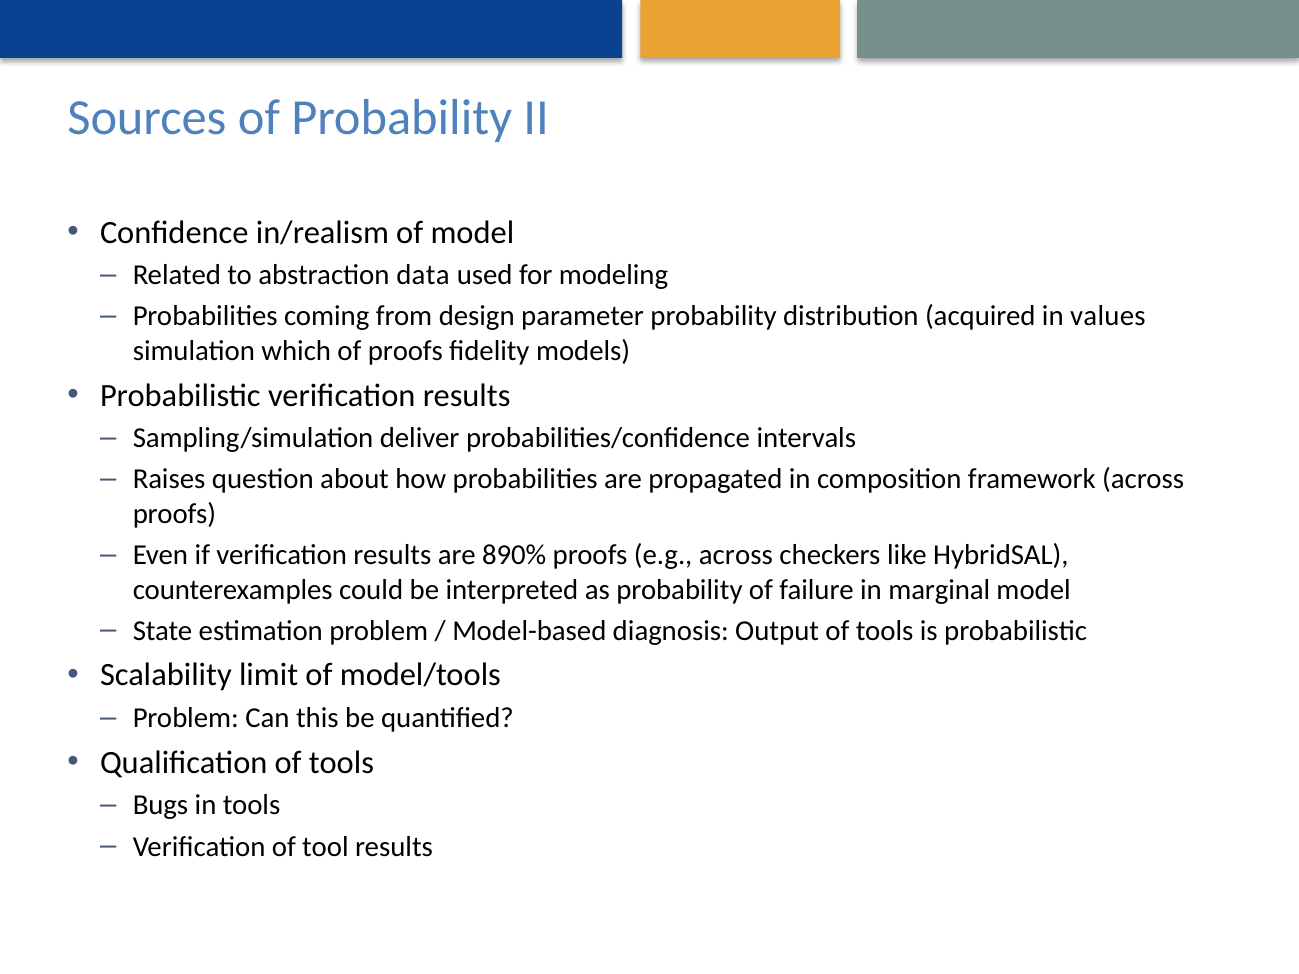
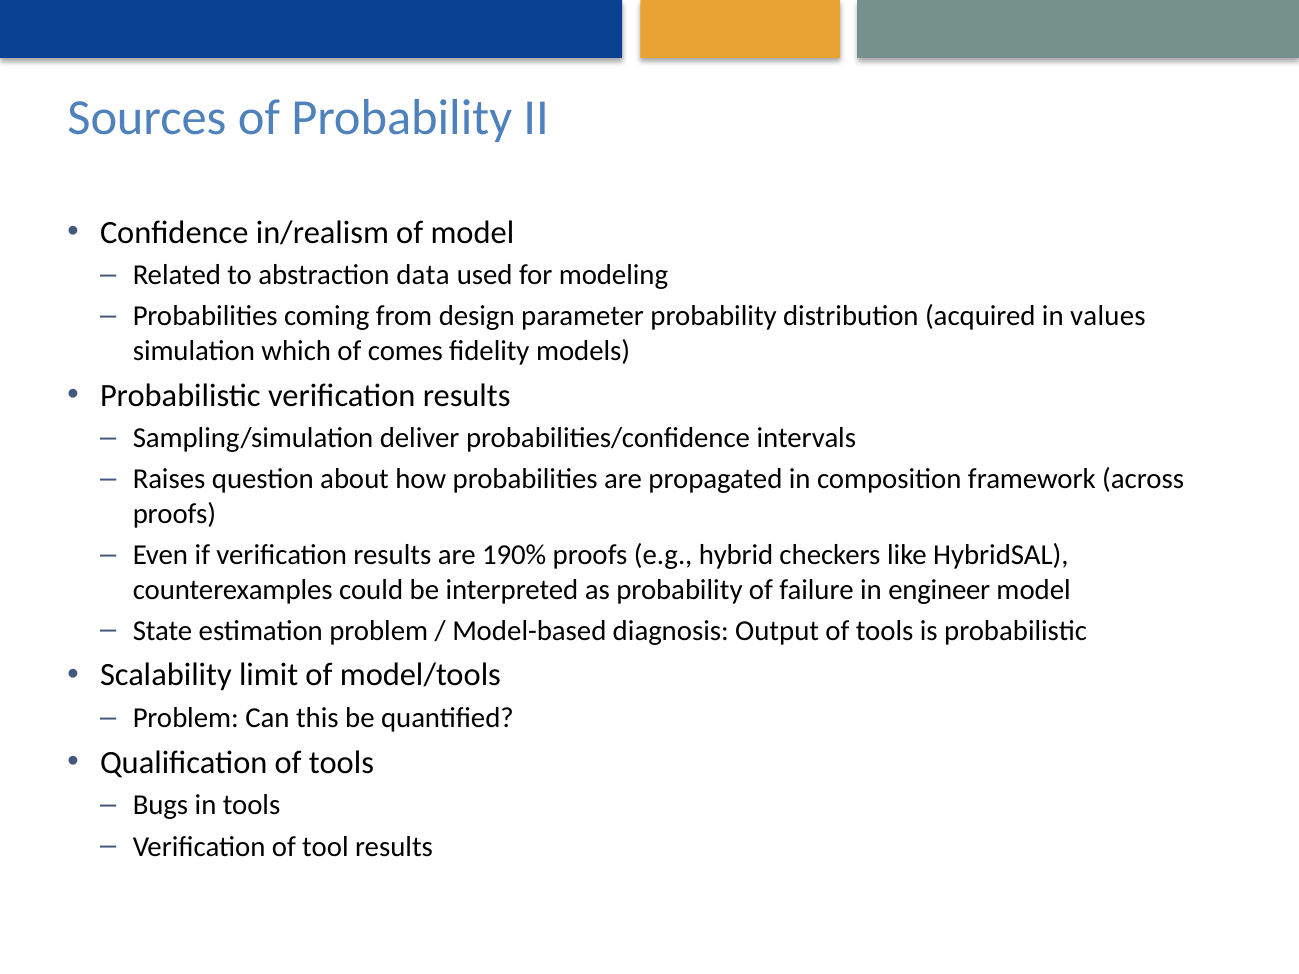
of proofs: proofs -> comes
890%: 890% -> 190%
e.g across: across -> hybrid
marginal: marginal -> engineer
